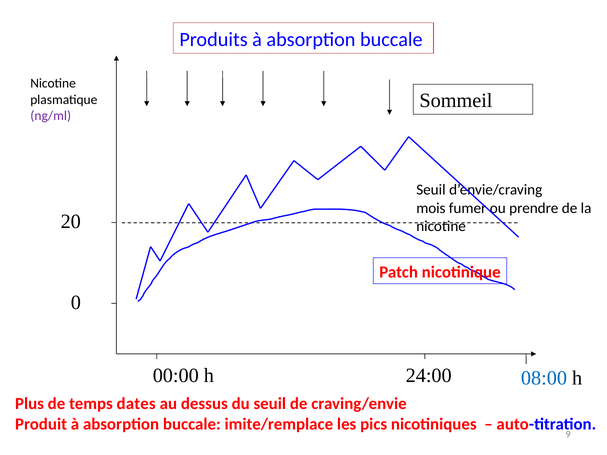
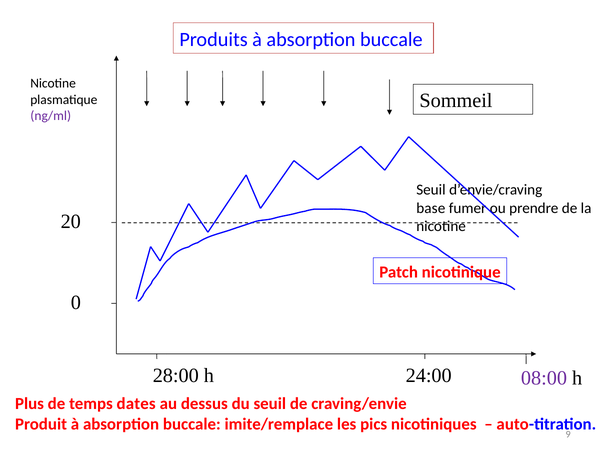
mois: mois -> base
00:00: 00:00 -> 28:00
08:00 colour: blue -> purple
